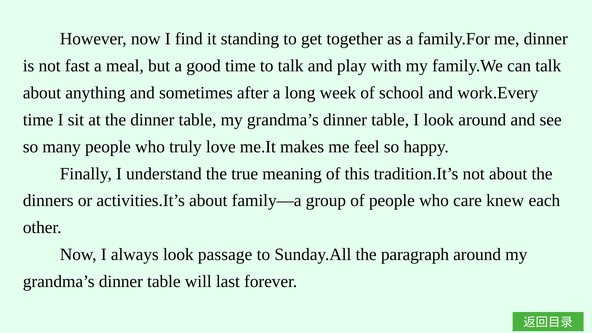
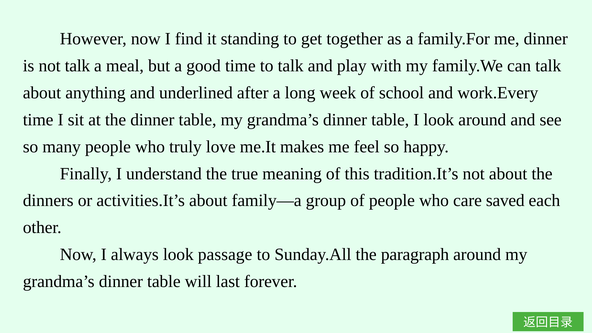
not fast: fast -> talk
sometimes: sometimes -> underlined
knew: knew -> saved
